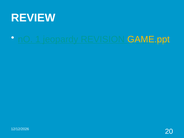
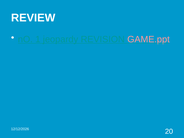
GAME.ppt colour: yellow -> pink
